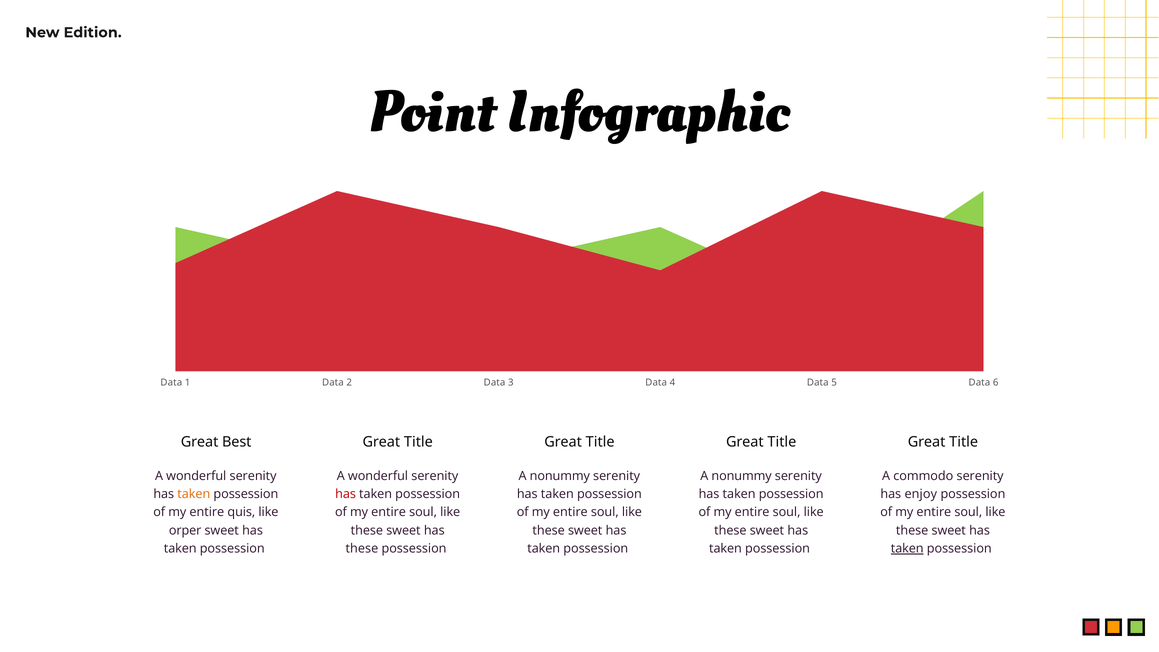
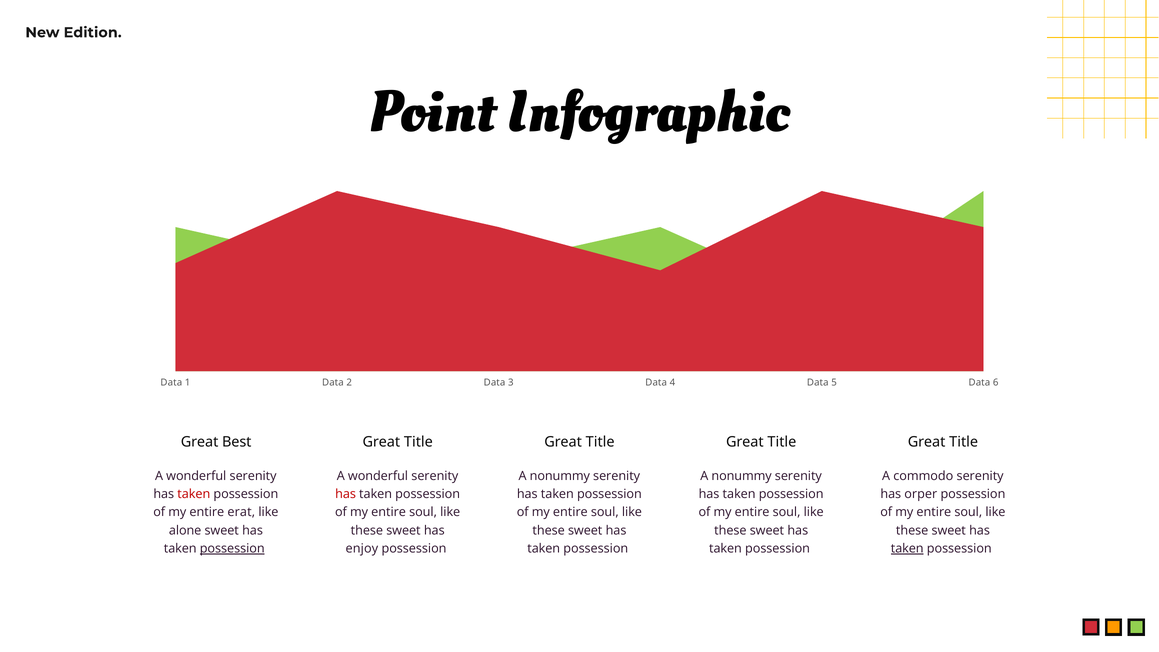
taken at (194, 494) colour: orange -> red
enjoy: enjoy -> orper
quis: quis -> erat
orper: orper -> alone
possession at (232, 549) underline: none -> present
these at (362, 549): these -> enjoy
